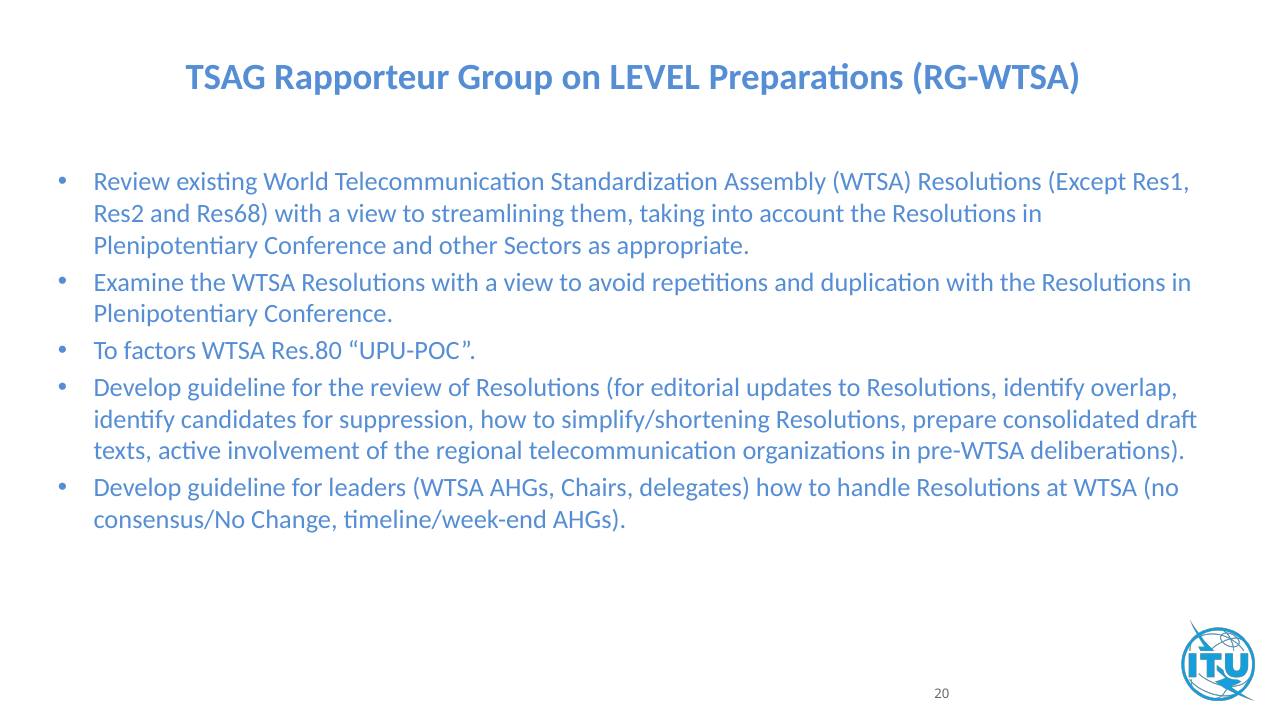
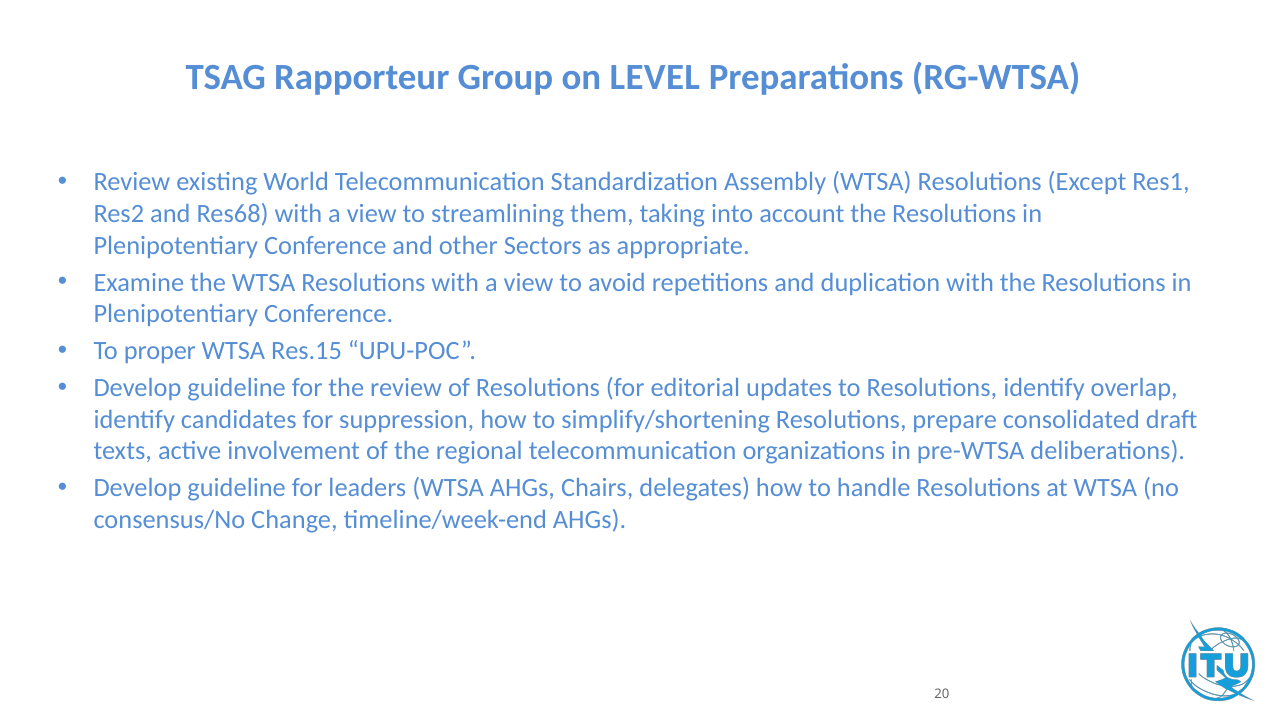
factors: factors -> proper
Res.80: Res.80 -> Res.15
